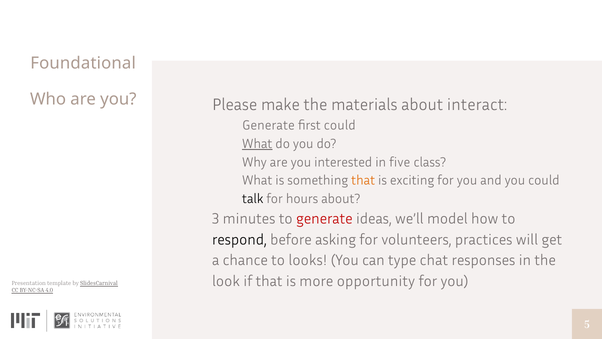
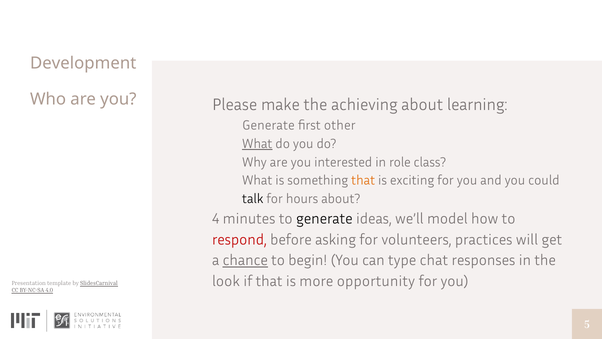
Foundational: Foundational -> Development
materials: materials -> achieving
interact: interact -> learning
first could: could -> other
five: five -> role
3: 3 -> 4
generate at (324, 219) colour: red -> black
respond colour: black -> red
chance underline: none -> present
looks: looks -> begin
